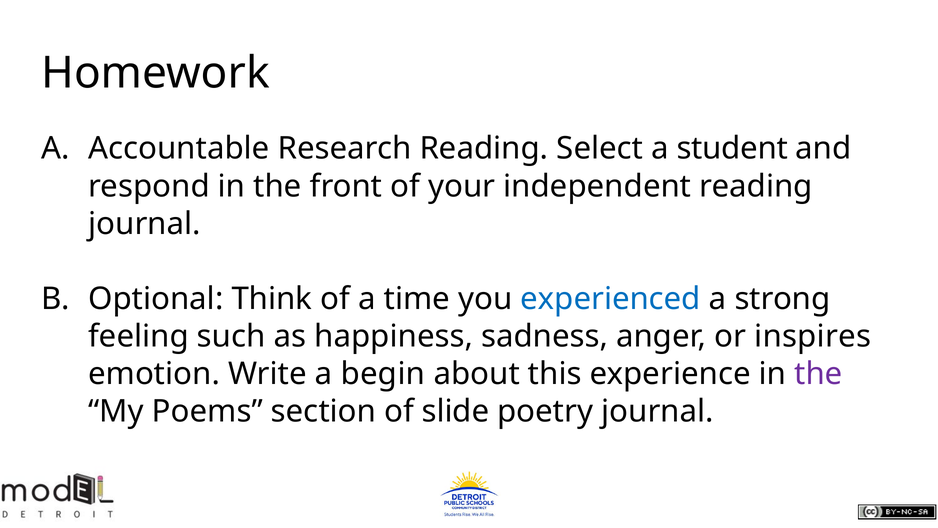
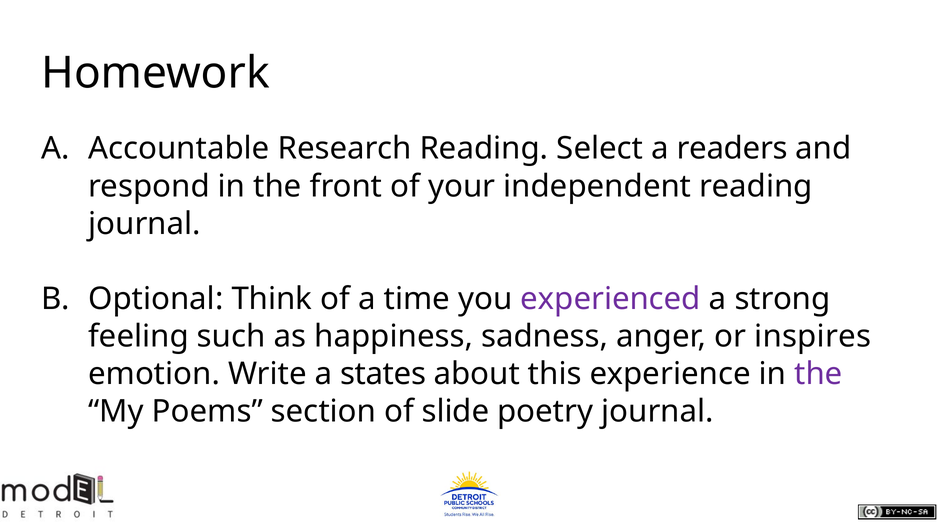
student: student -> readers
experienced colour: blue -> purple
begin: begin -> states
